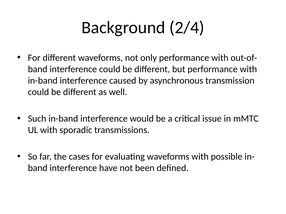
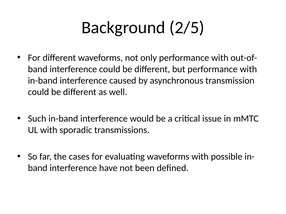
2/4: 2/4 -> 2/5
